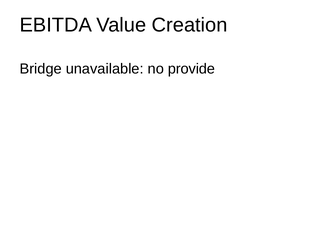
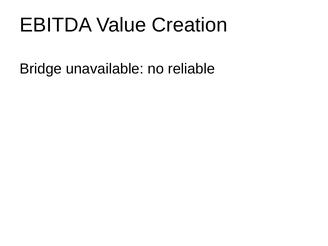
provide: provide -> reliable
